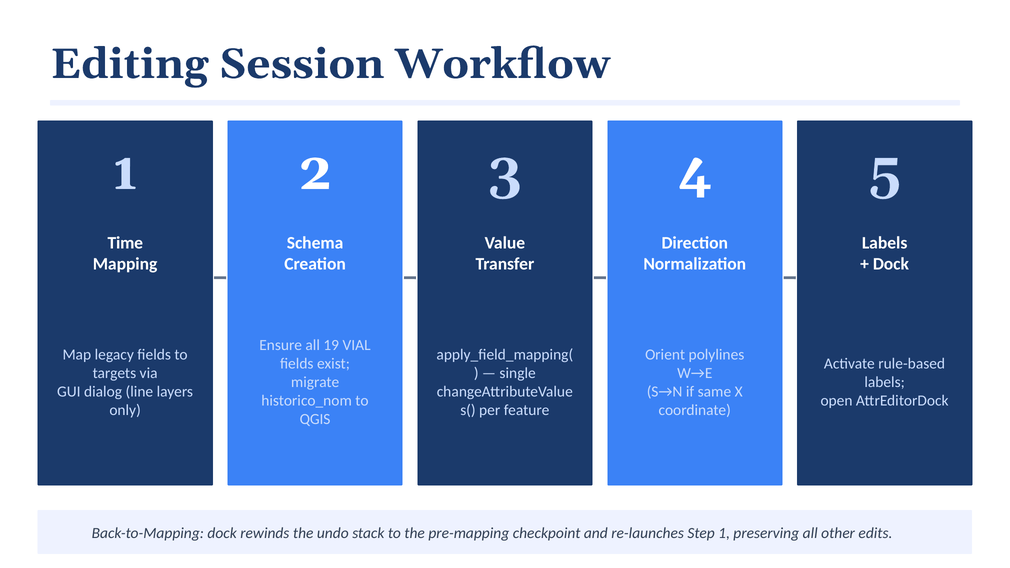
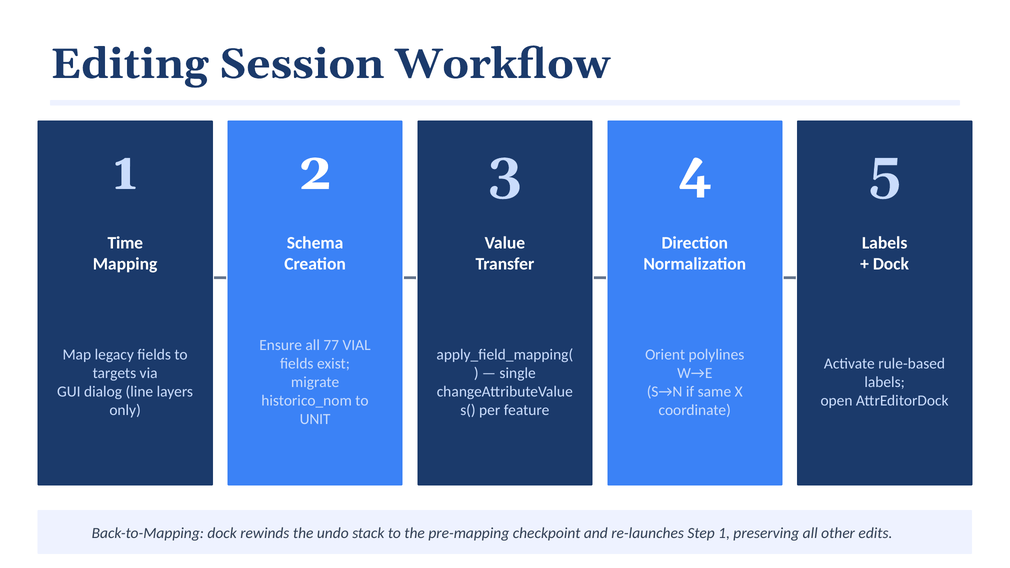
19: 19 -> 77
QGIS: QGIS -> UNIT
